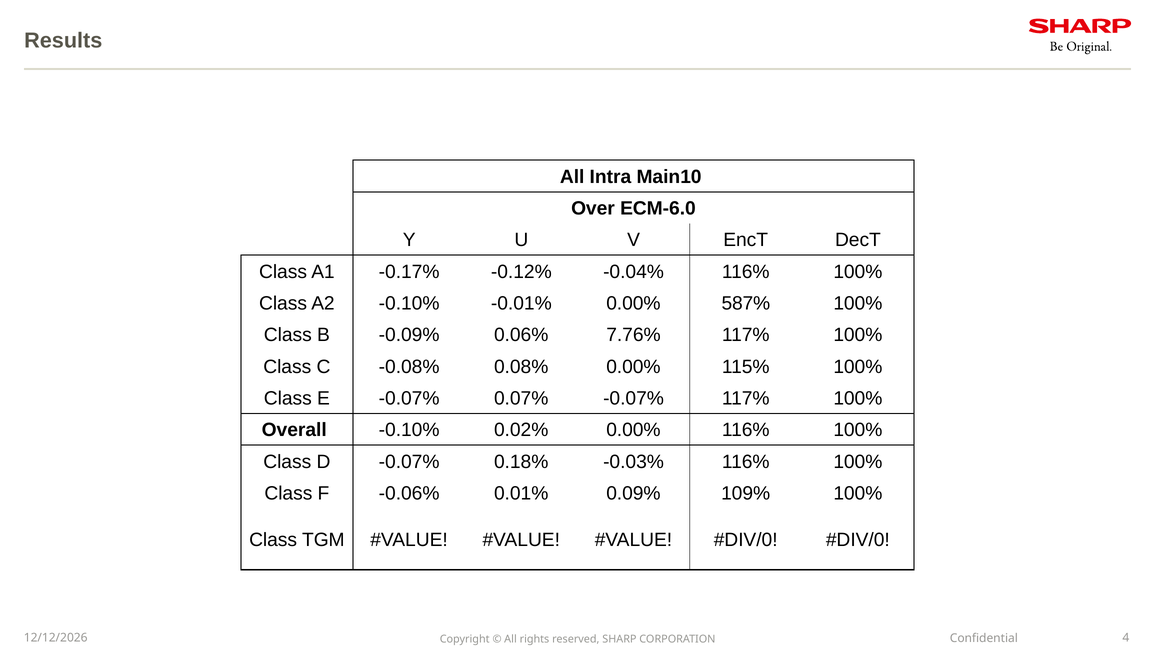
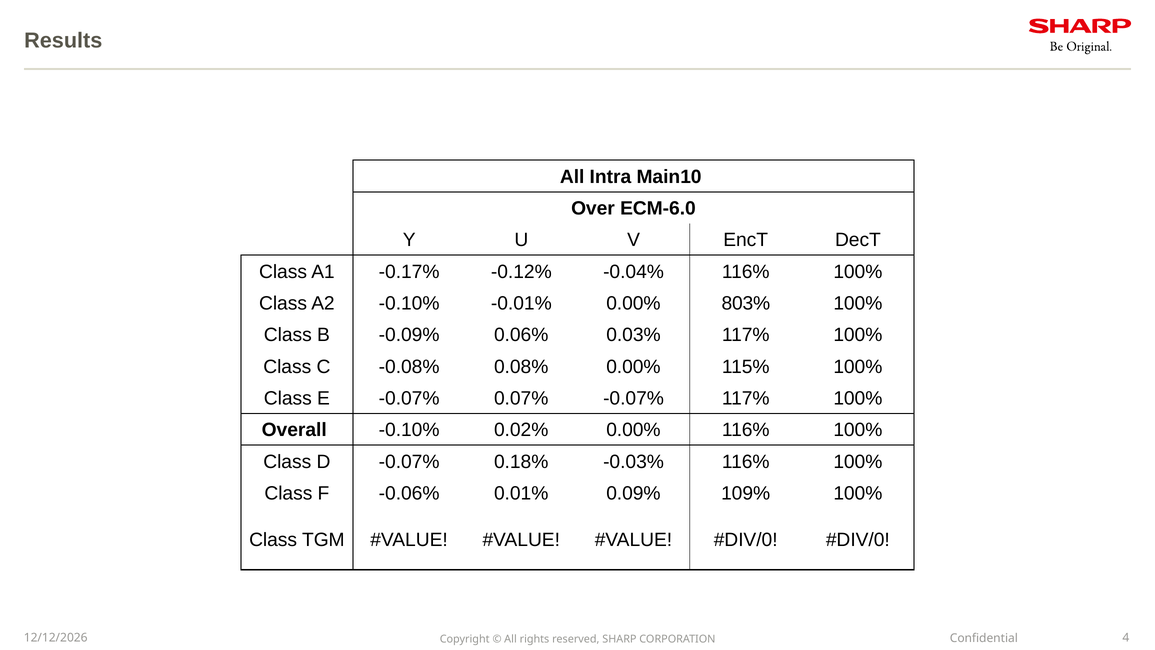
587%: 587% -> 803%
7.76%: 7.76% -> 0.03%
